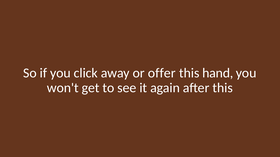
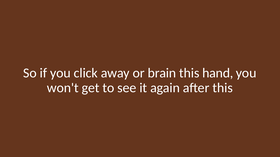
offer: offer -> brain
